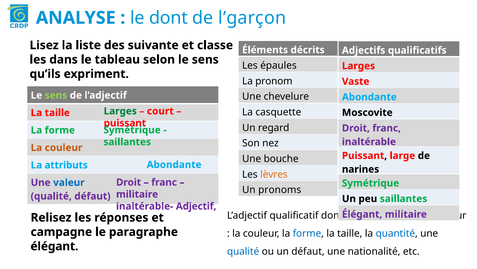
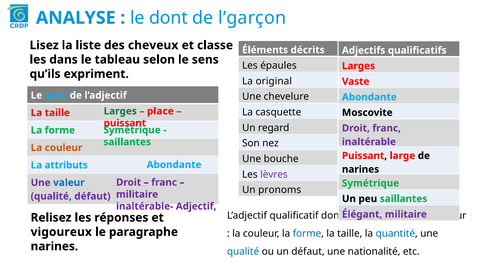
suivante: suivante -> cheveux
pronom: pronom -> original
sens at (56, 95) colour: light green -> light blue
court: court -> place
lèvres colour: orange -> purple
campagne: campagne -> vigoureux
élégant at (54, 246): élégant -> narines
